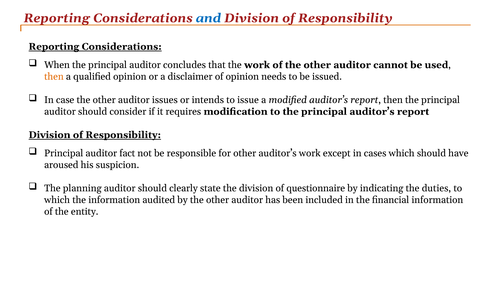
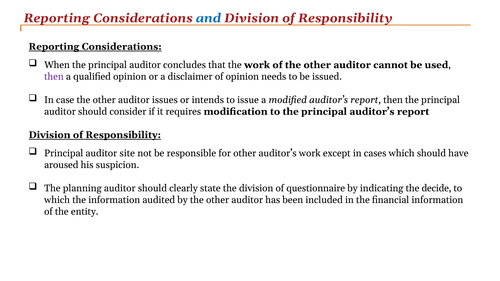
then at (54, 77) colour: orange -> purple
fact: fact -> site
duties: duties -> decide
